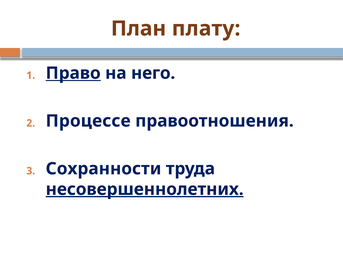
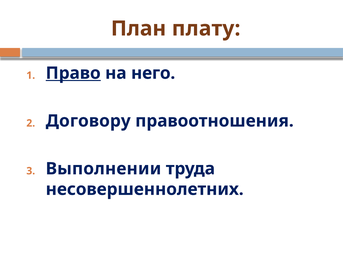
Процессе: Процессе -> Договору
Сохранности: Сохранности -> Выполнении
несовершеннолетних underline: present -> none
